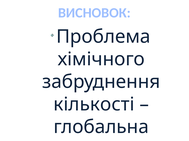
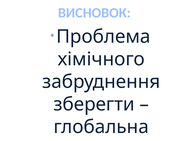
кількості: кількості -> зберегти
